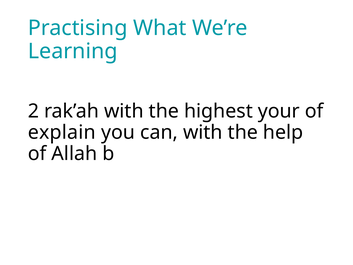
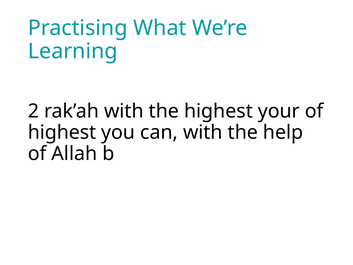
explain at (62, 132): explain -> highest
